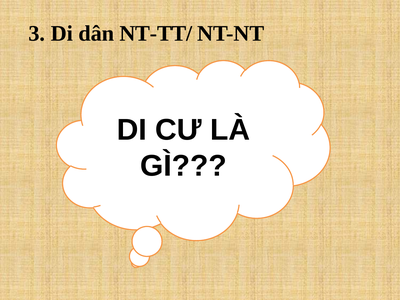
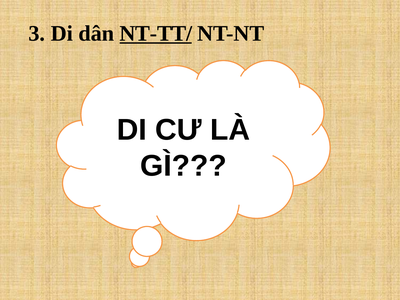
NT-TT/ underline: none -> present
